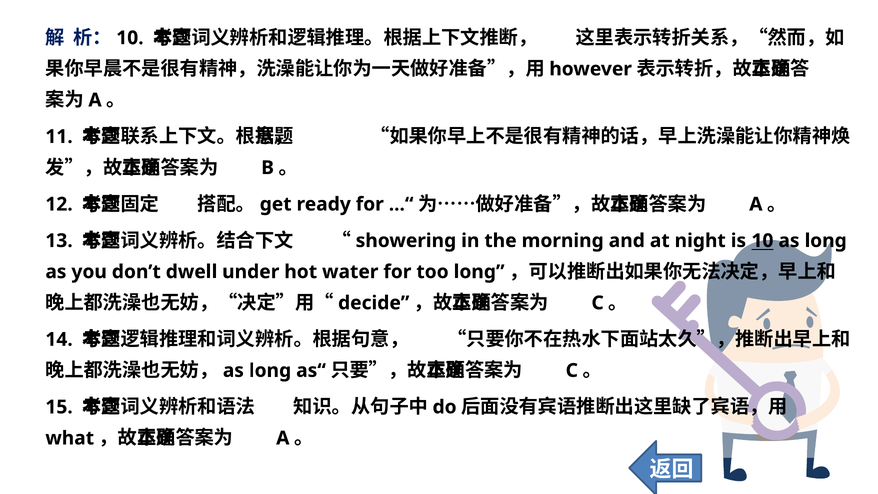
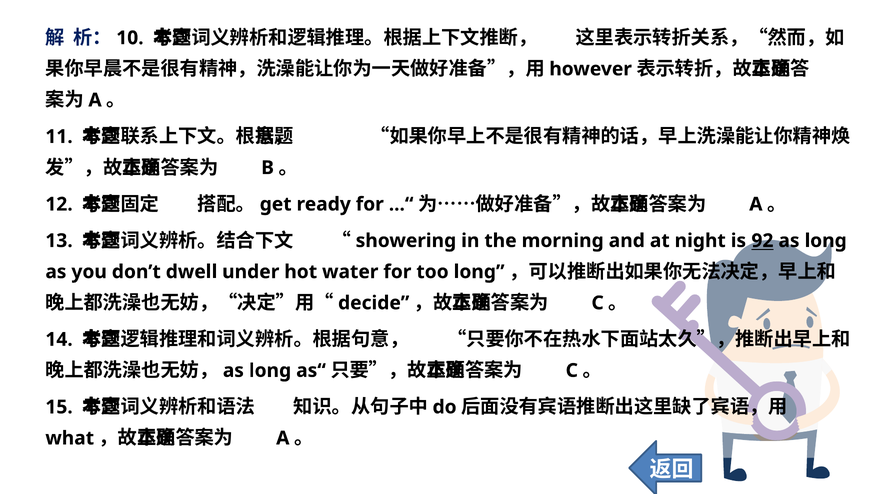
is 10: 10 -> 92
